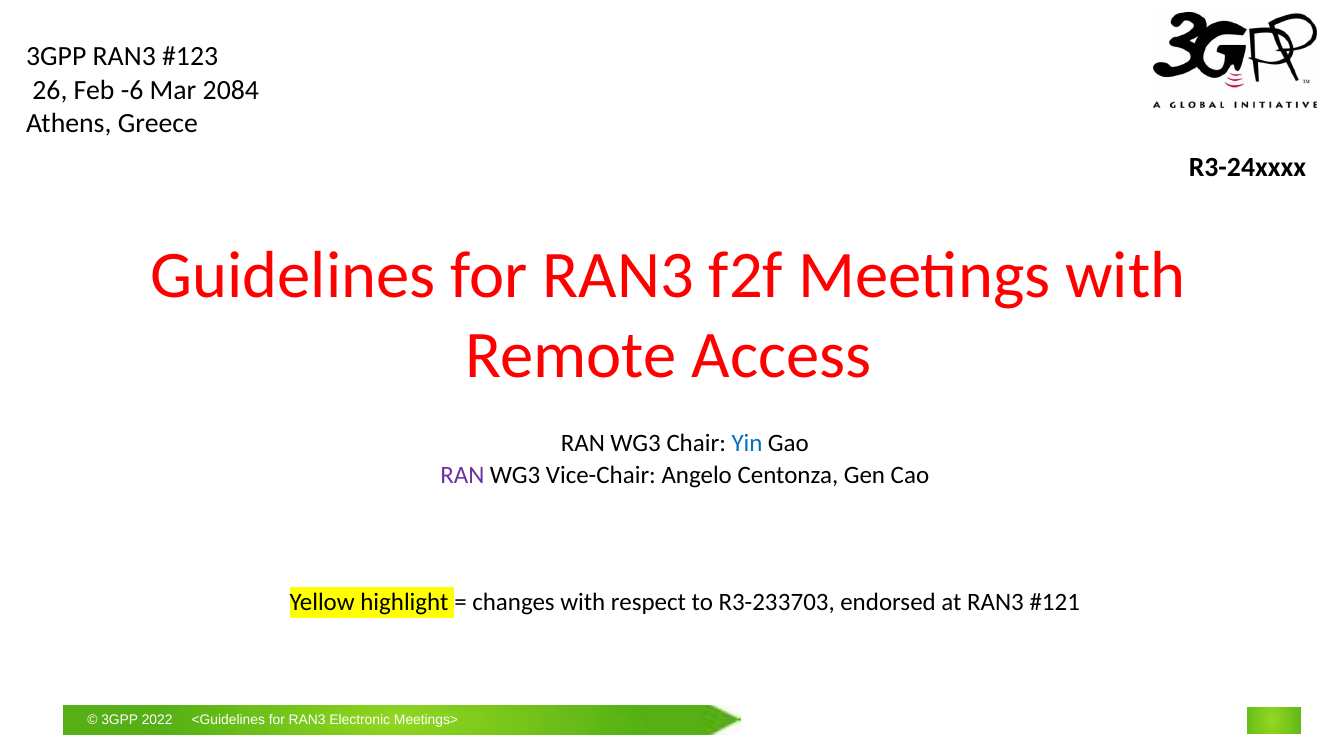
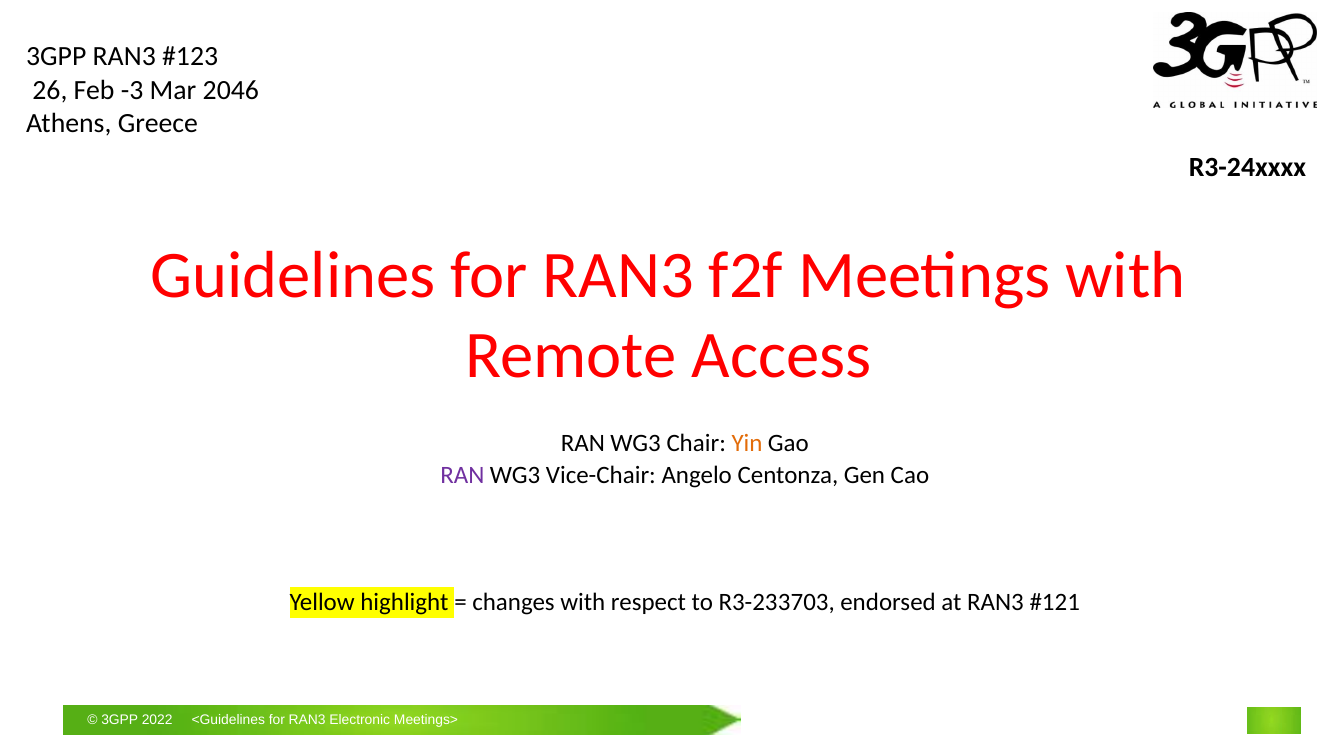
-6: -6 -> -3
2084: 2084 -> 2046
Yin colour: blue -> orange
